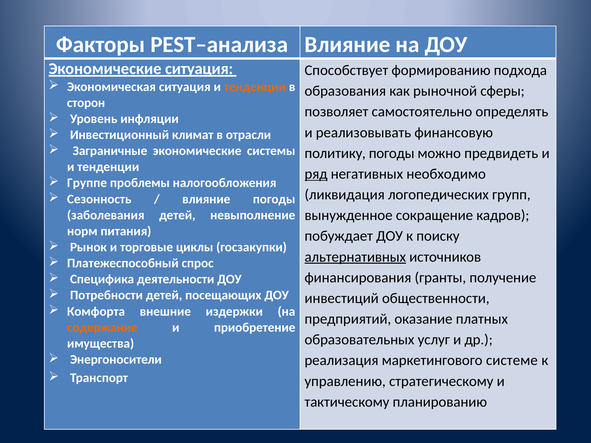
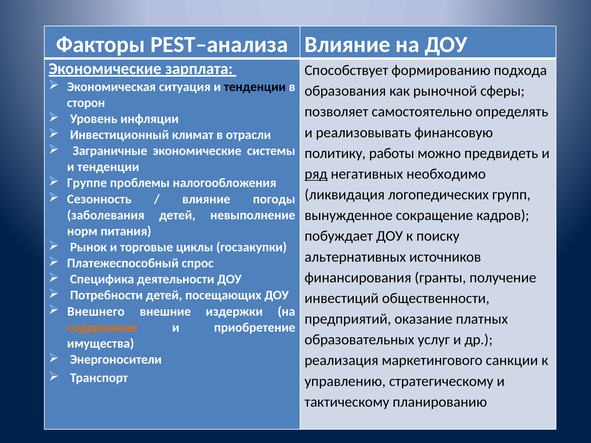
Экономические ситуация: ситуация -> зарплата
тенденции at (255, 87) colour: orange -> black
политику погоды: погоды -> работы
альтернативных underline: present -> none
Комфорта: Комфорта -> Внешнего
системе: системе -> санкции
